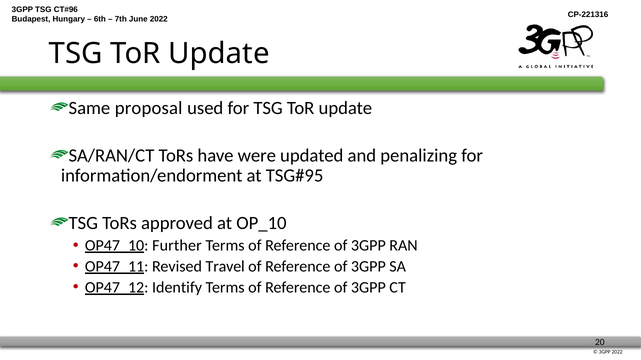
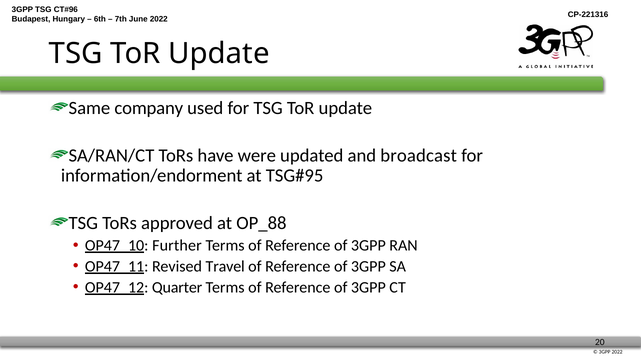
proposal: proposal -> company
penalizing: penalizing -> broadcast
OP_10: OP_10 -> OP_88
Identify: Identify -> Quarter
